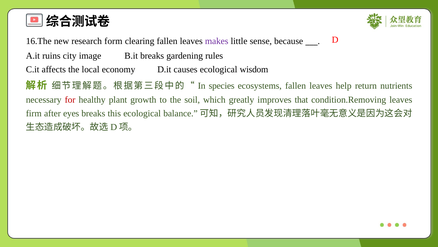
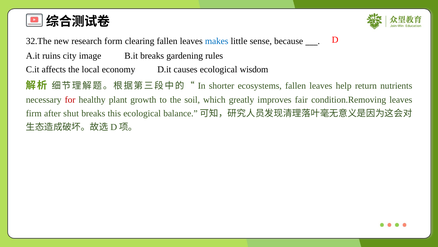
16.The: 16.The -> 32.The
makes colour: purple -> blue
species: species -> shorter
that: that -> fair
eyes: eyes -> shut
